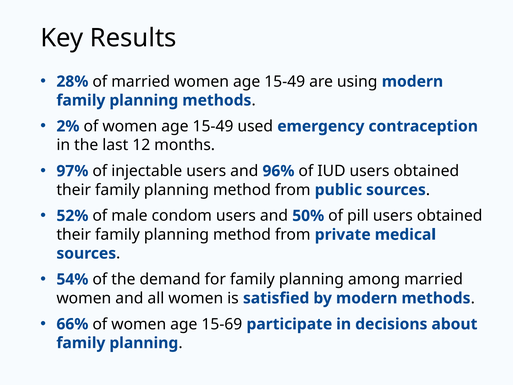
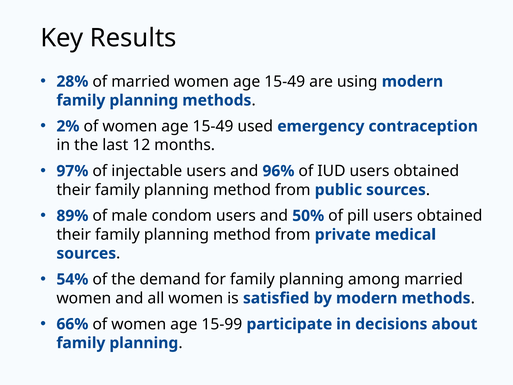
52%: 52% -> 89%
15-69: 15-69 -> 15-99
